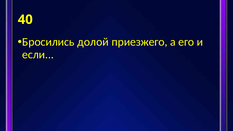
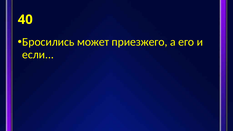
долой: долой -> может
